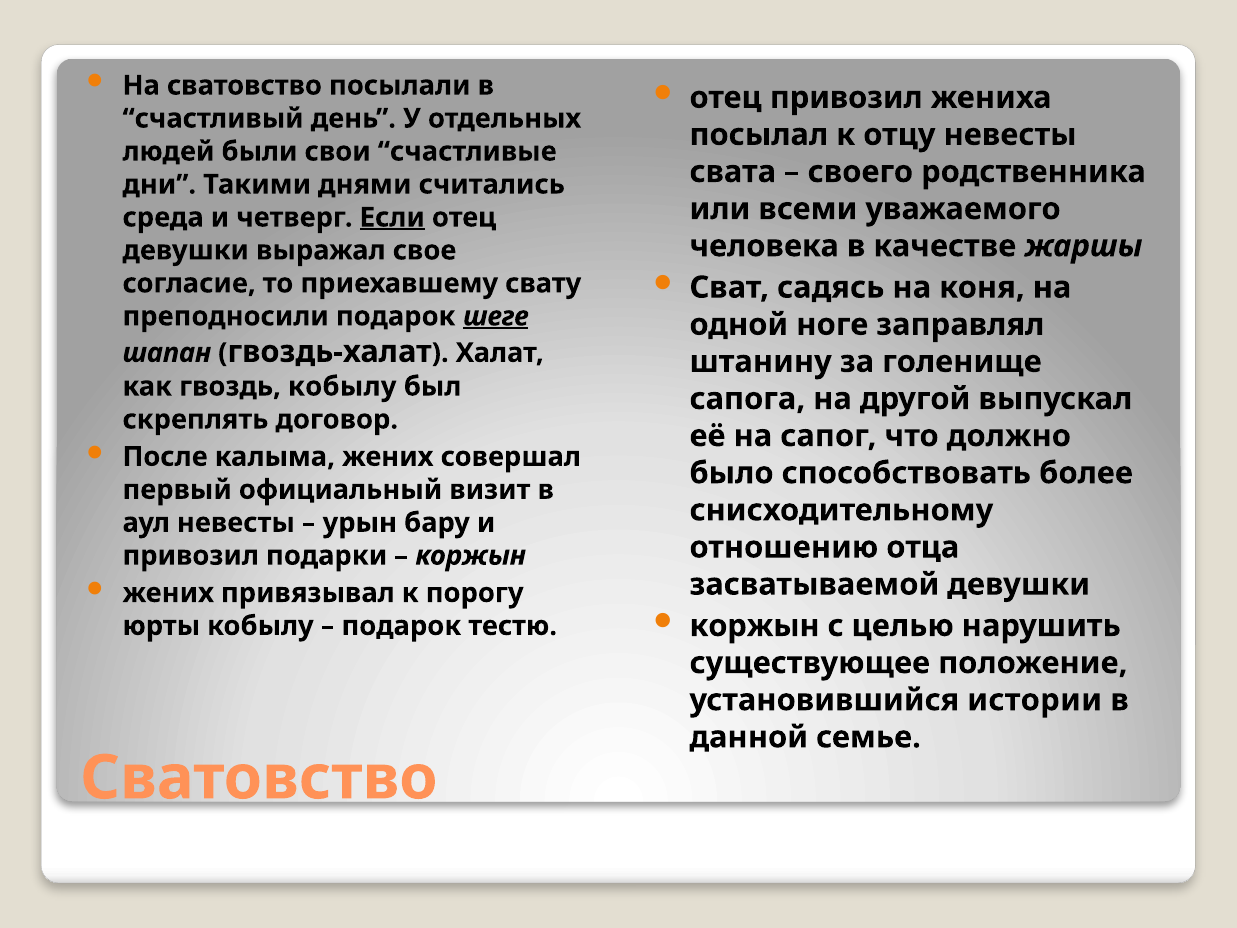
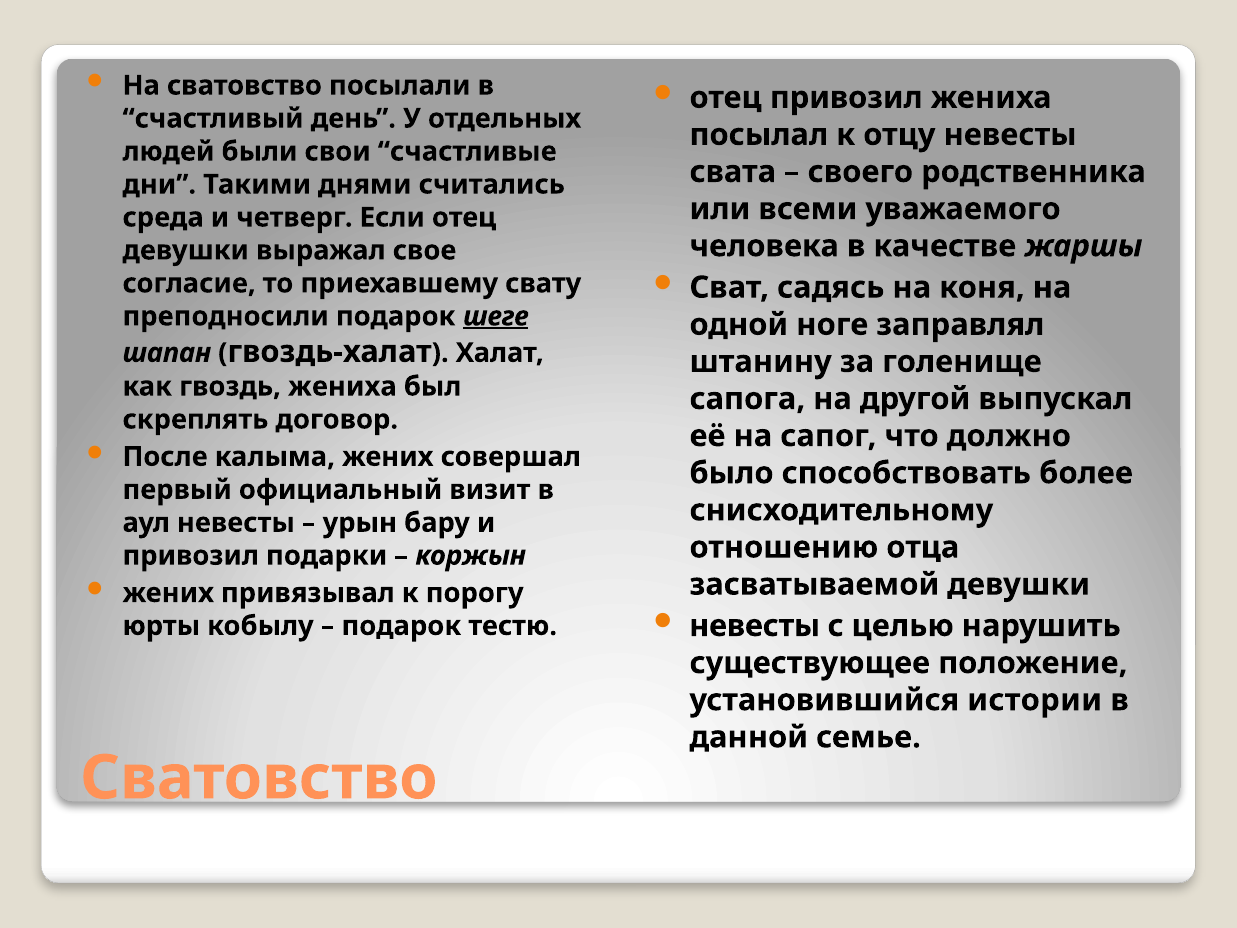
Если underline: present -> none
гвоздь кобылу: кобылу -> жениха
коржын at (755, 626): коржын -> невесты
